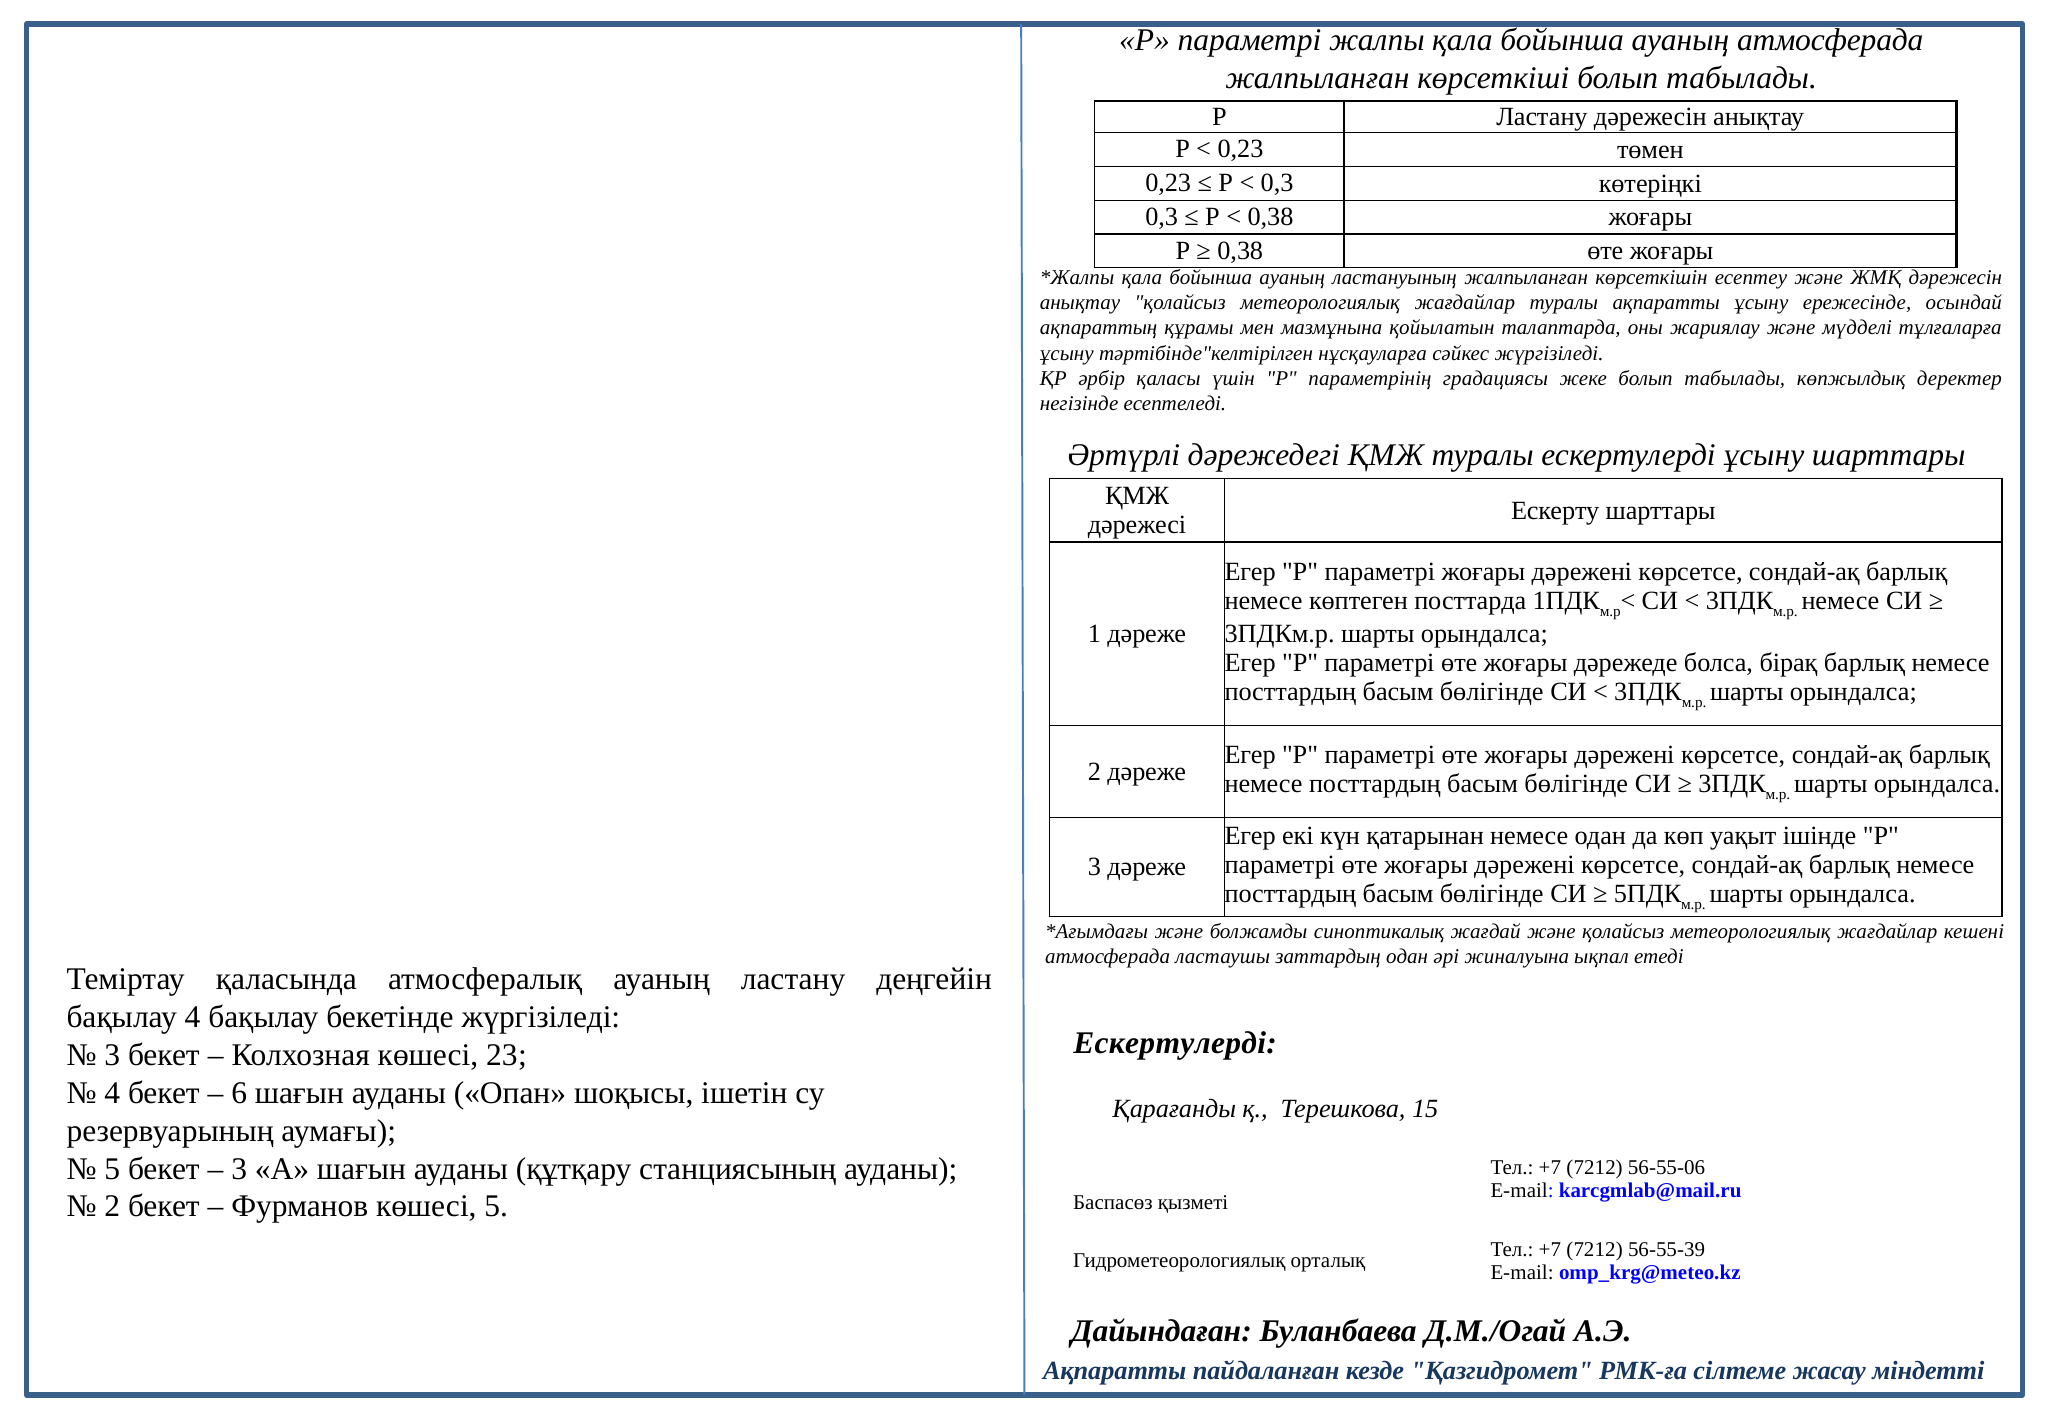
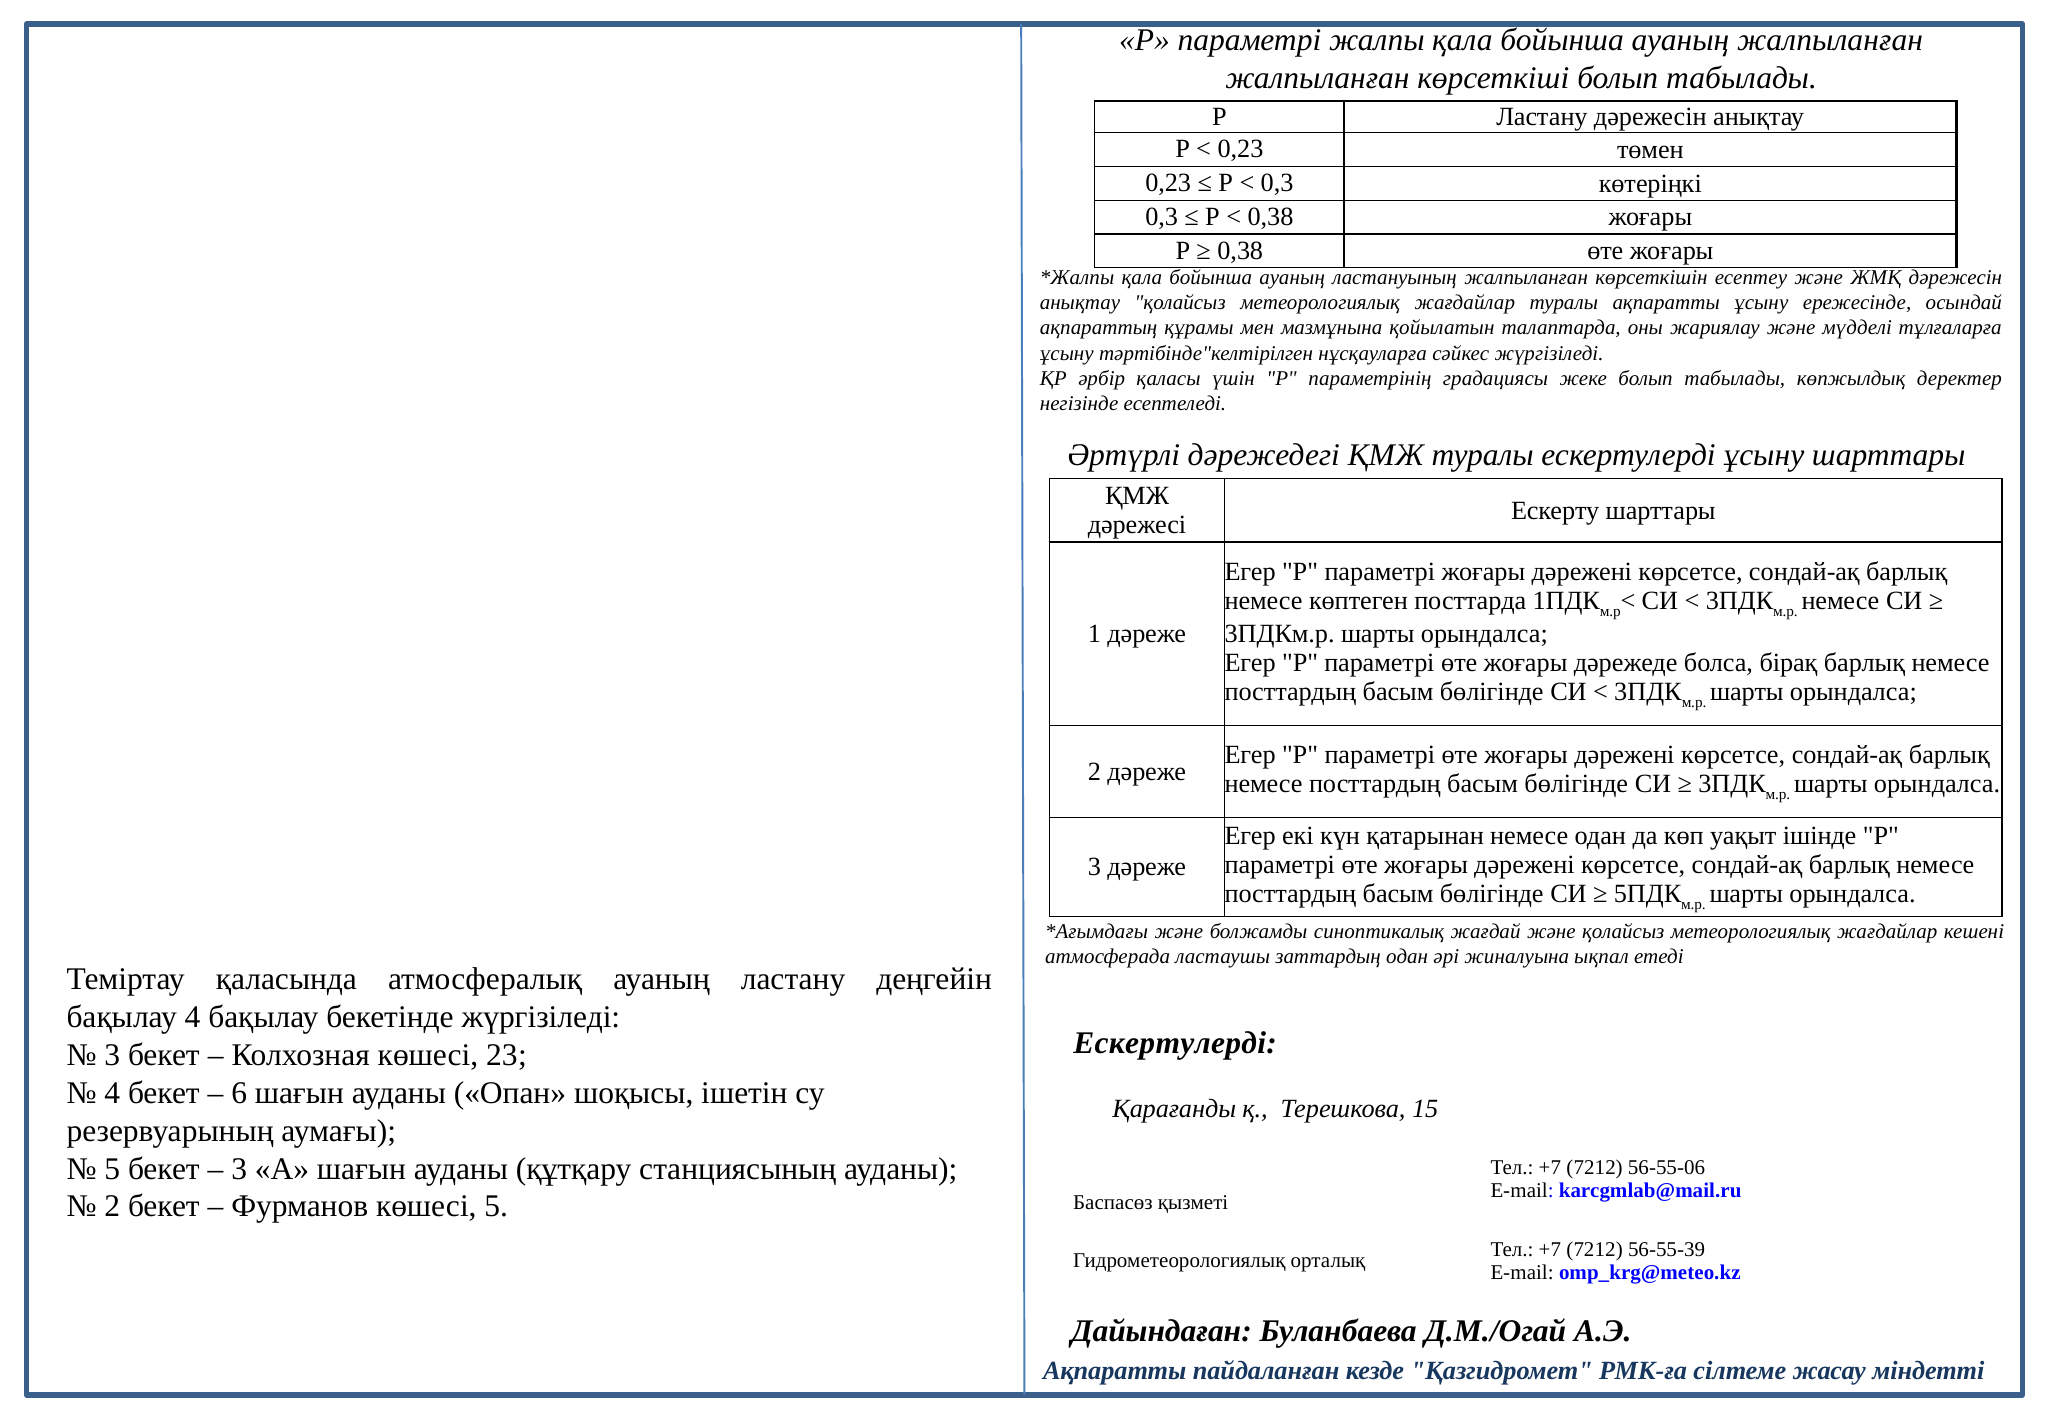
ауаның атмосферада: атмосферада -> жалпыланған
